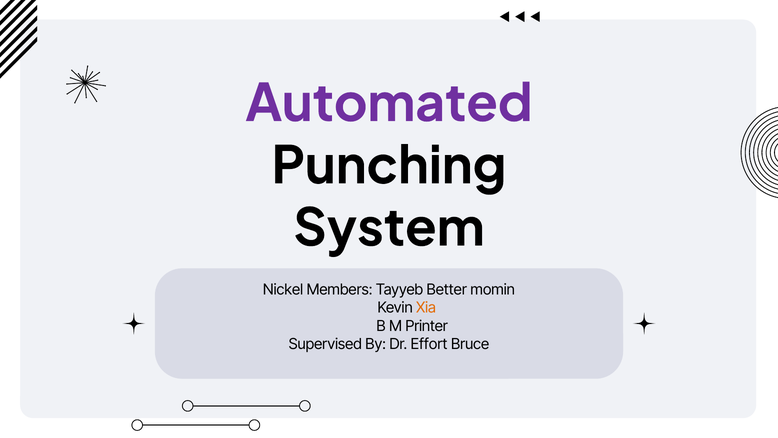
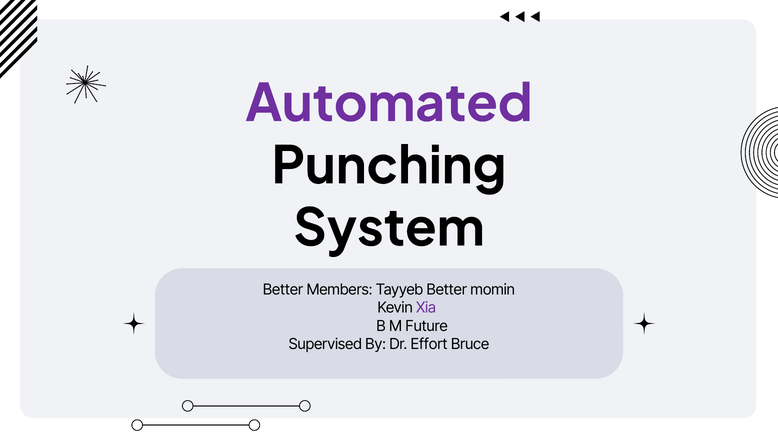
Nickel at (283, 290): Nickel -> Better
Xia colour: orange -> purple
Printer: Printer -> Future
